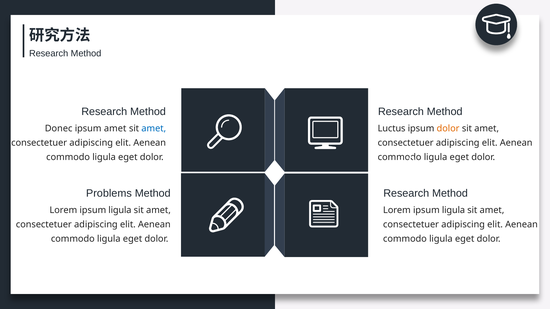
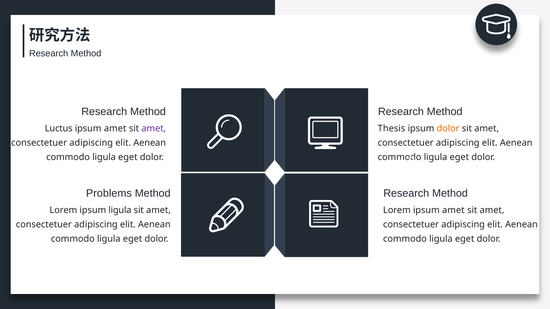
Donec: Donec -> Luctus
amet at (154, 129) colour: blue -> purple
Luctus: Luctus -> Thesis
ligula at (453, 210): ligula -> amet
